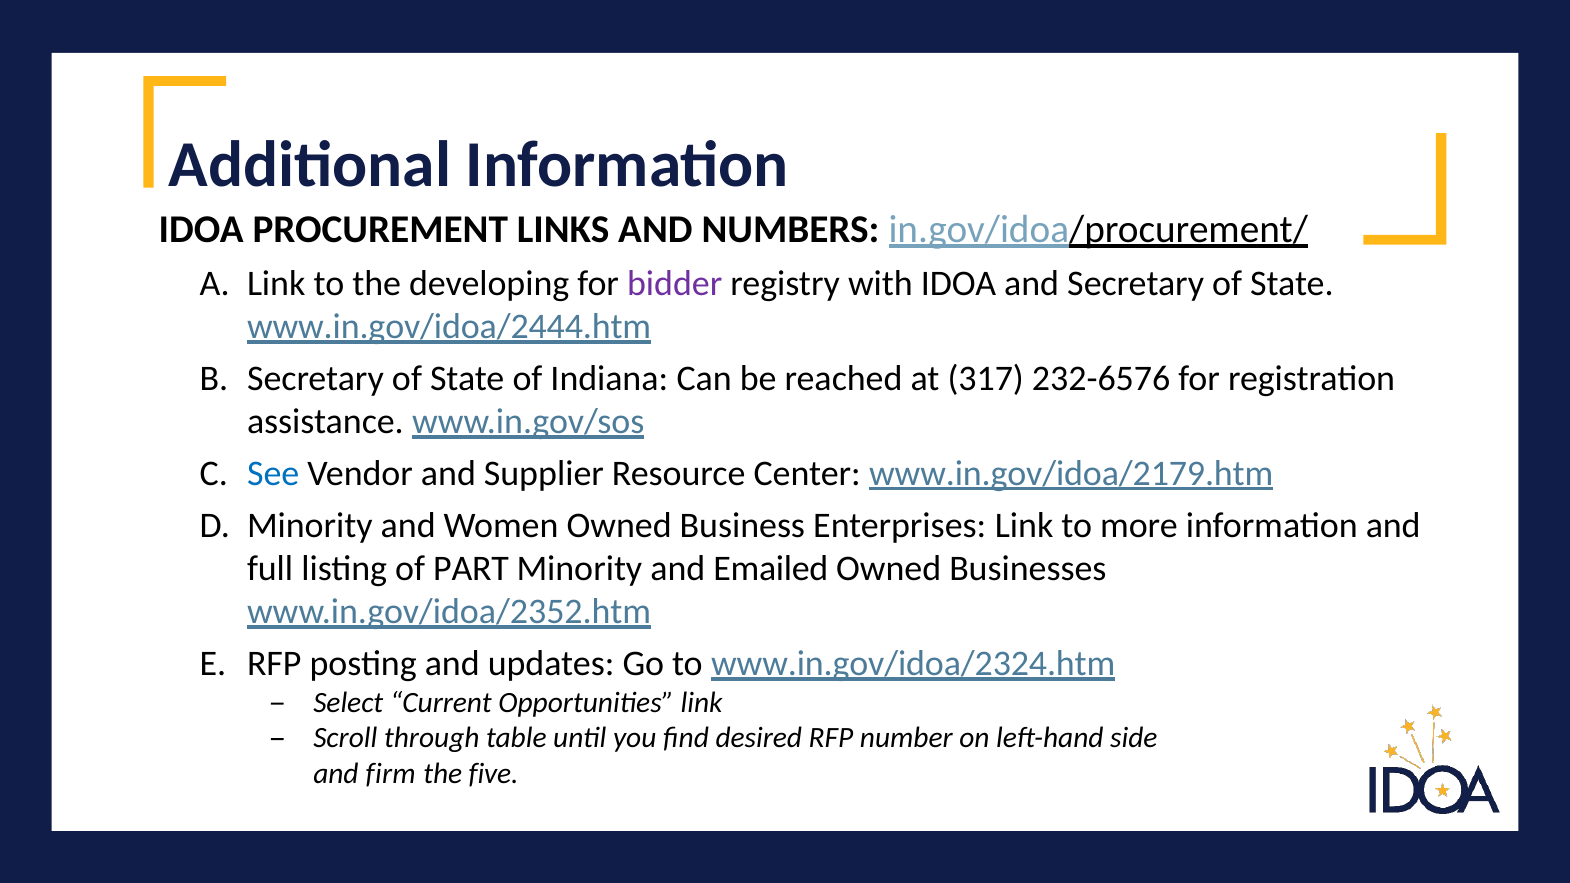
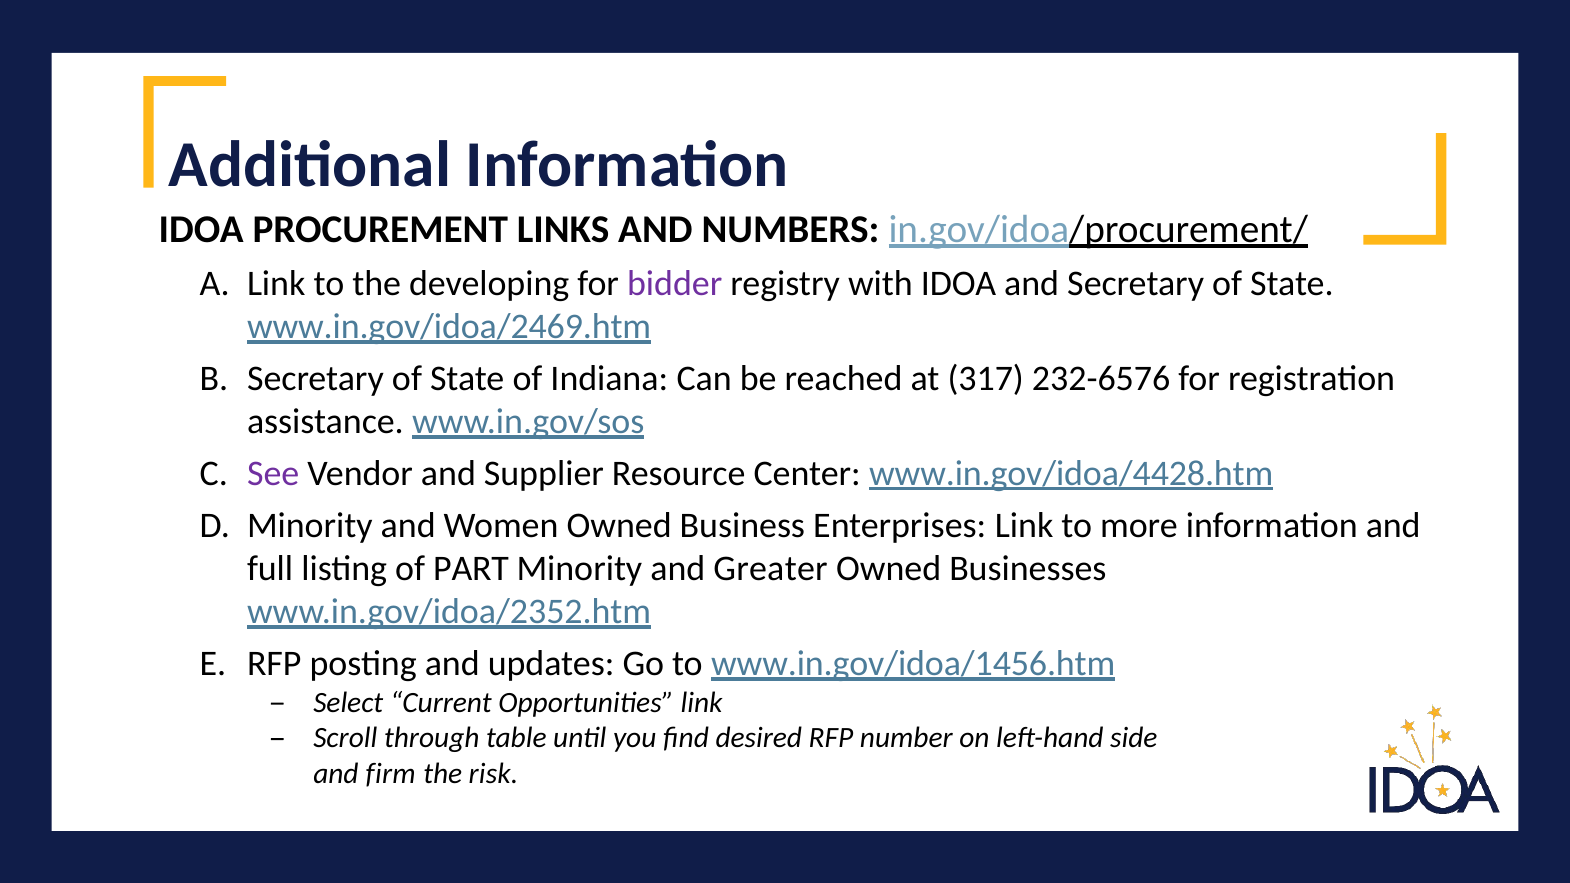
www.in.gov/idoa/2444.htm: www.in.gov/idoa/2444.htm -> www.in.gov/idoa/2469.htm
See colour: blue -> purple
www.in.gov/idoa/2179.htm: www.in.gov/idoa/2179.htm -> www.in.gov/idoa/4428.htm
Emailed: Emailed -> Greater
www.in.gov/idoa/2324.htm: www.in.gov/idoa/2324.htm -> www.in.gov/idoa/1456.htm
five: five -> risk
